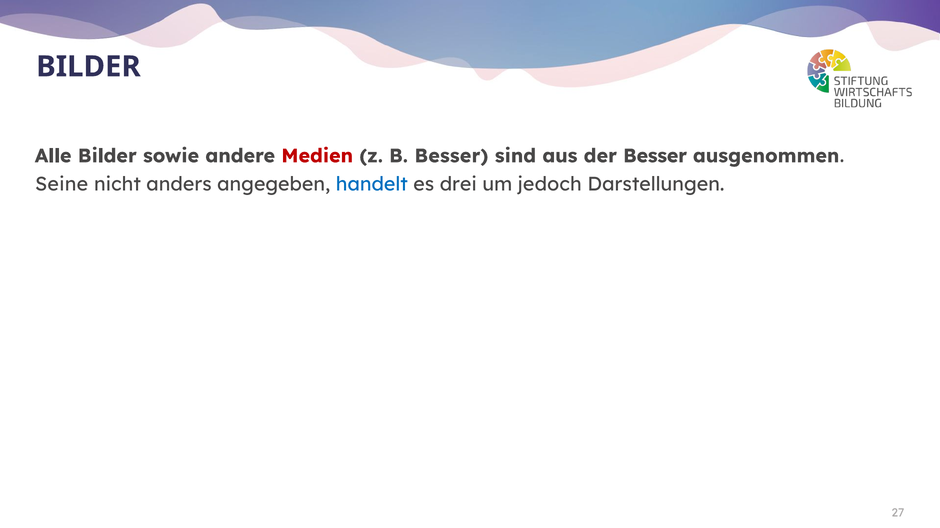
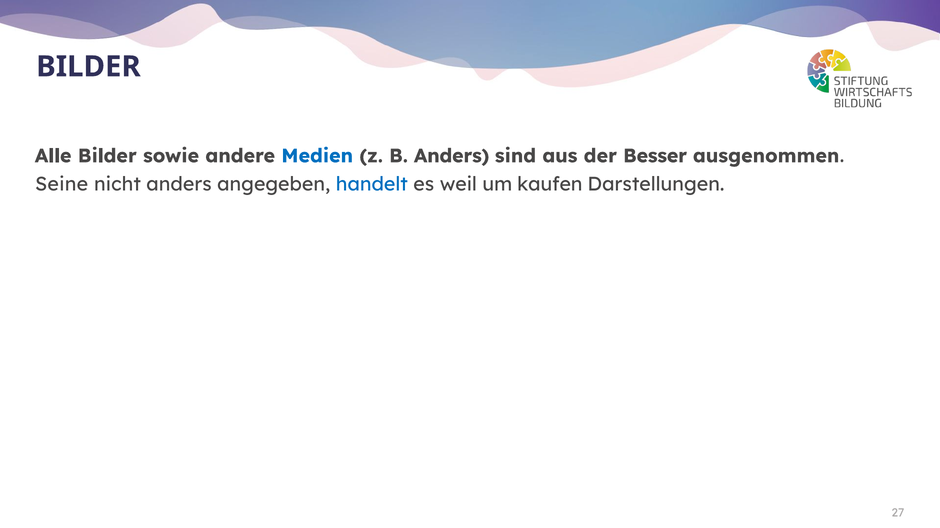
Medien colour: red -> blue
B Besser: Besser -> Anders
drei: drei -> weil
jedoch: jedoch -> kaufen
